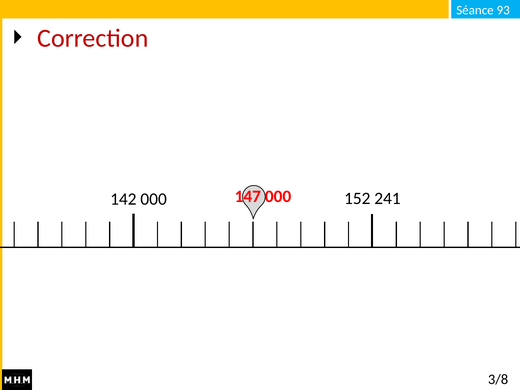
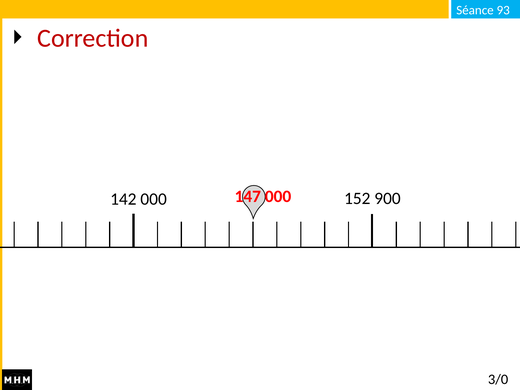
241: 241 -> 900
3/8: 3/8 -> 3/0
